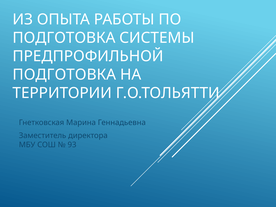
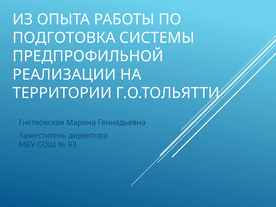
ПОДГОТОВКА at (64, 75): ПОДГОТОВКА -> РЕАЛИЗАЦИИ
